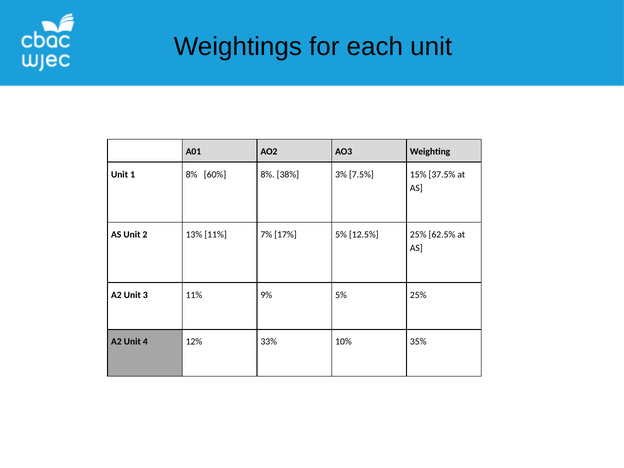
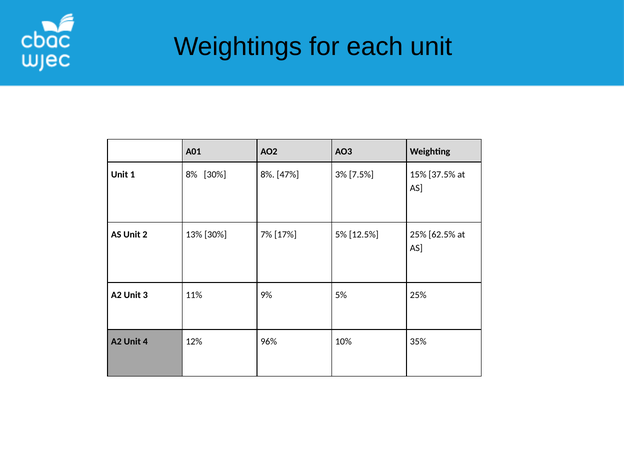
8% 60%: 60% -> 30%
38%: 38% -> 47%
13% 11%: 11% -> 30%
33%: 33% -> 96%
